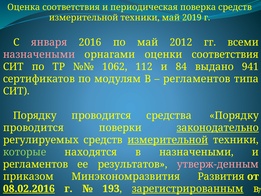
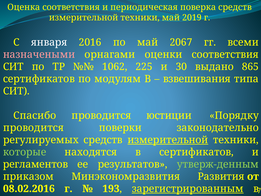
января colour: pink -> white
2012: 2012 -> 2067
112: 112 -> 225
84: 84 -> 30
941: 941 -> 865
регламентов at (197, 79): регламентов -> взвешивания
Порядку at (35, 115): Порядку -> Спасибо
проводится средства: средства -> юстиции
законодательно underline: present -> none
в назначеными: назначеными -> сертификатов
утверж-денным colour: pink -> light green
08.02.2016 underline: present -> none
